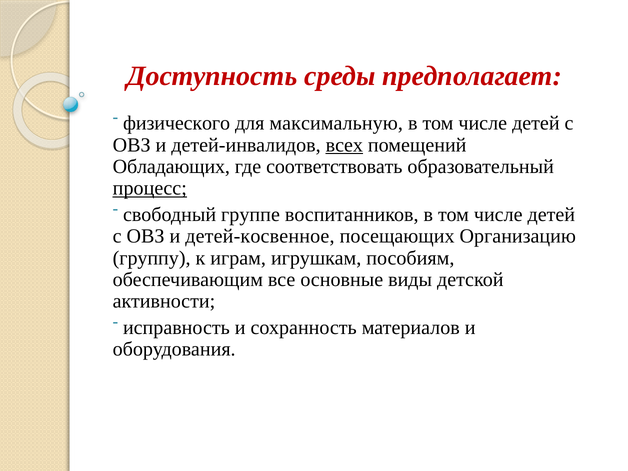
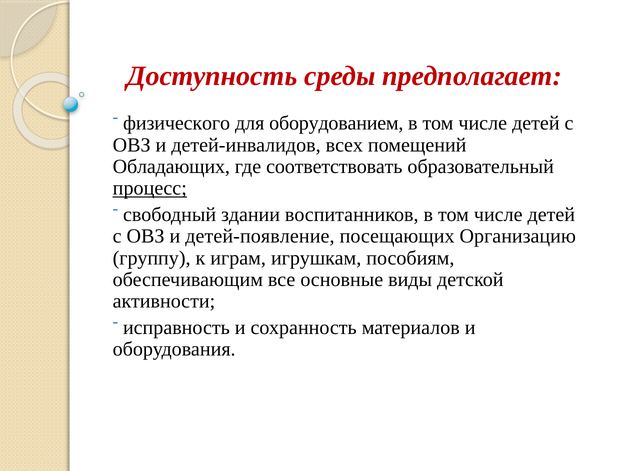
максимальную: максимальную -> оборудованием
всех underline: present -> none
группе: группе -> здании
детей-косвенное: детей-косвенное -> детей-появление
